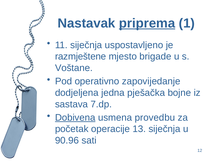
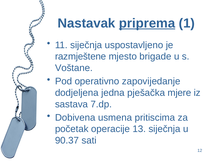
bojne: bojne -> mjere
Dobivena underline: present -> none
provedbu: provedbu -> pritiscima
90.96: 90.96 -> 90.37
